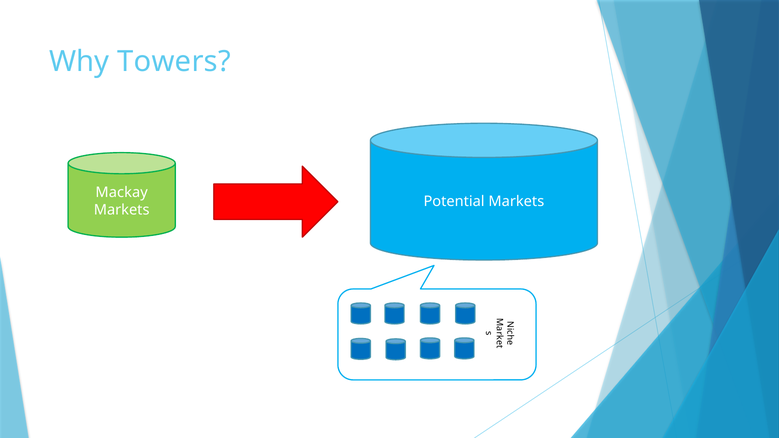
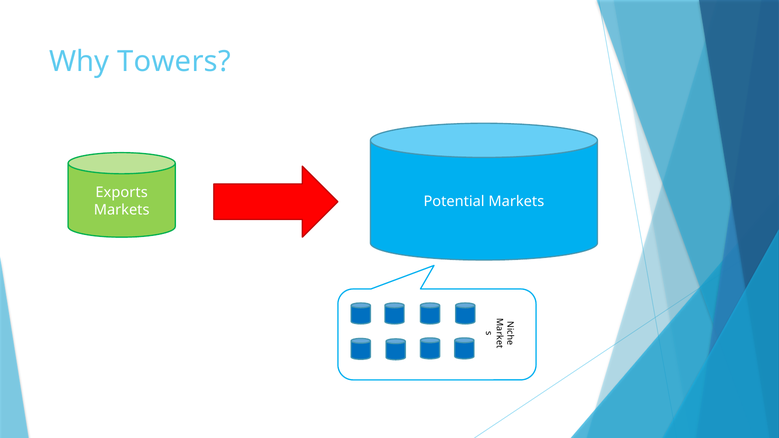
Mackay: Mackay -> Exports
